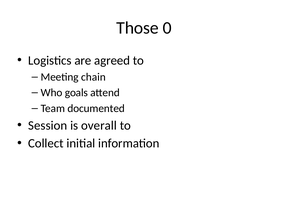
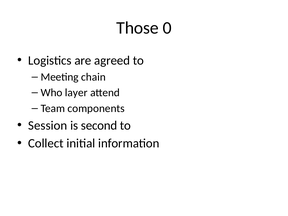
goals: goals -> layer
documented: documented -> components
overall: overall -> second
